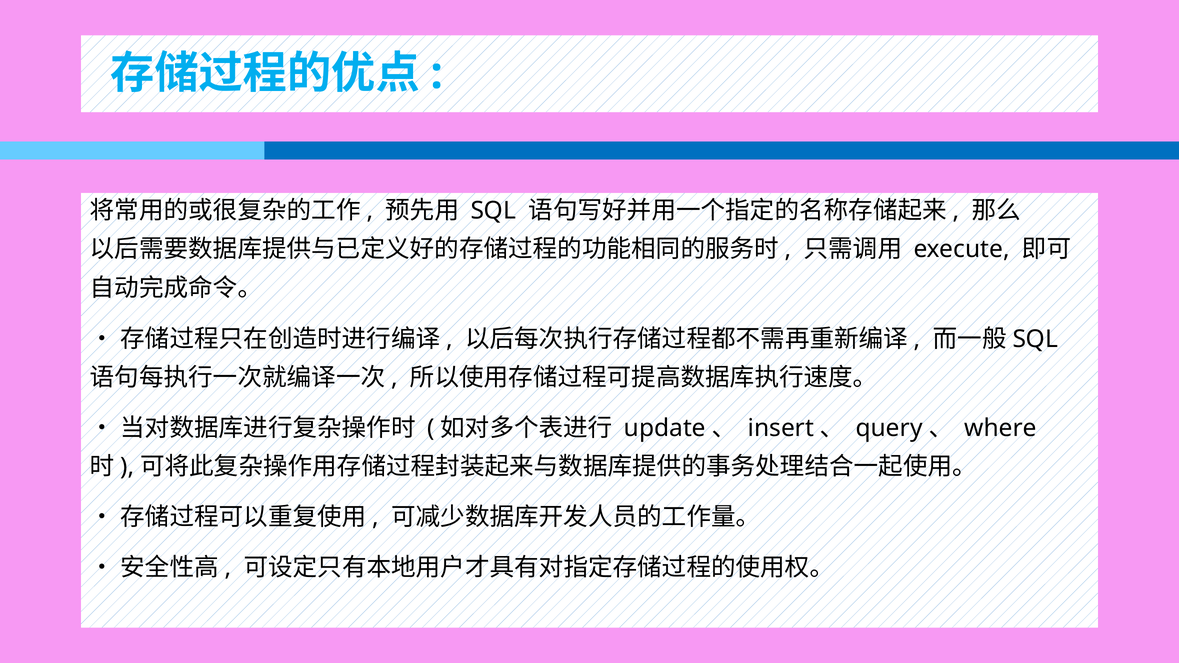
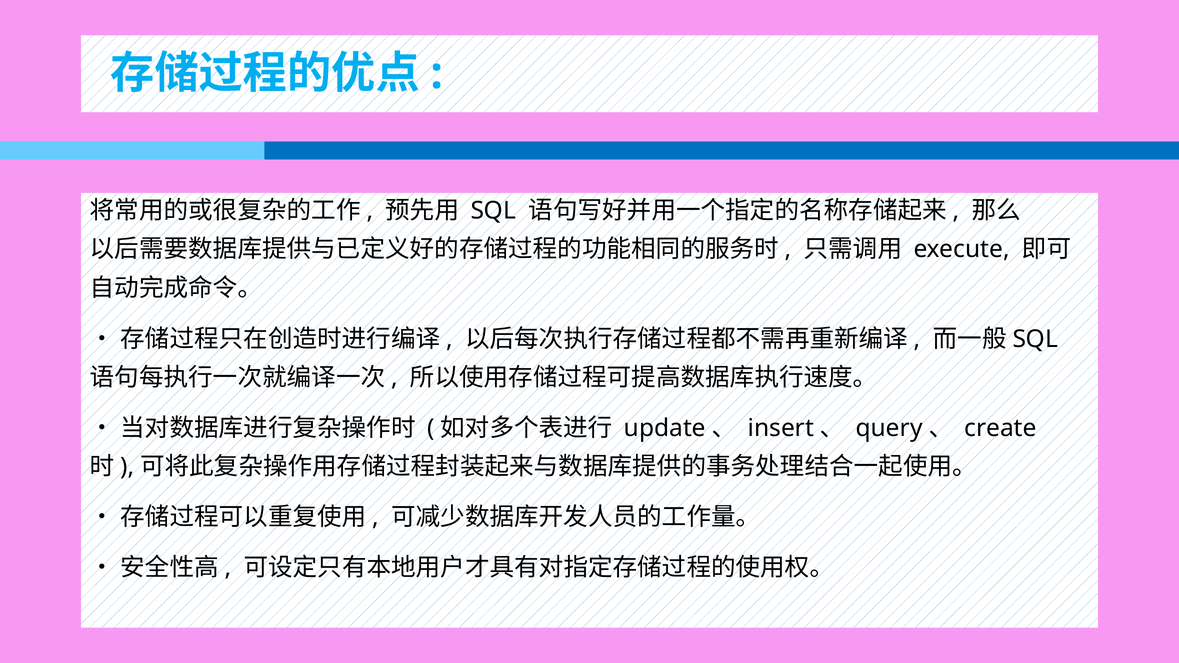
where: where -> create
